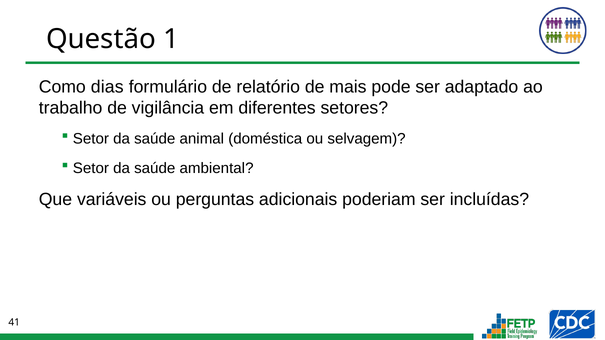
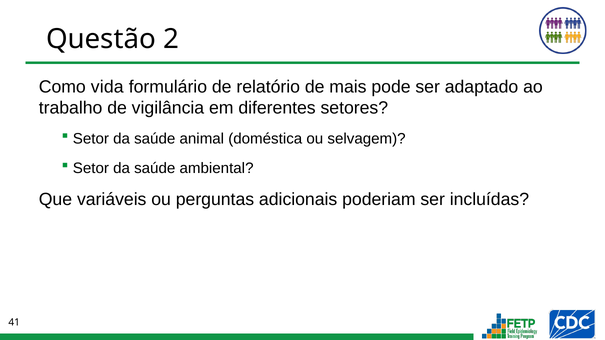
1: 1 -> 2
dias: dias -> vida
